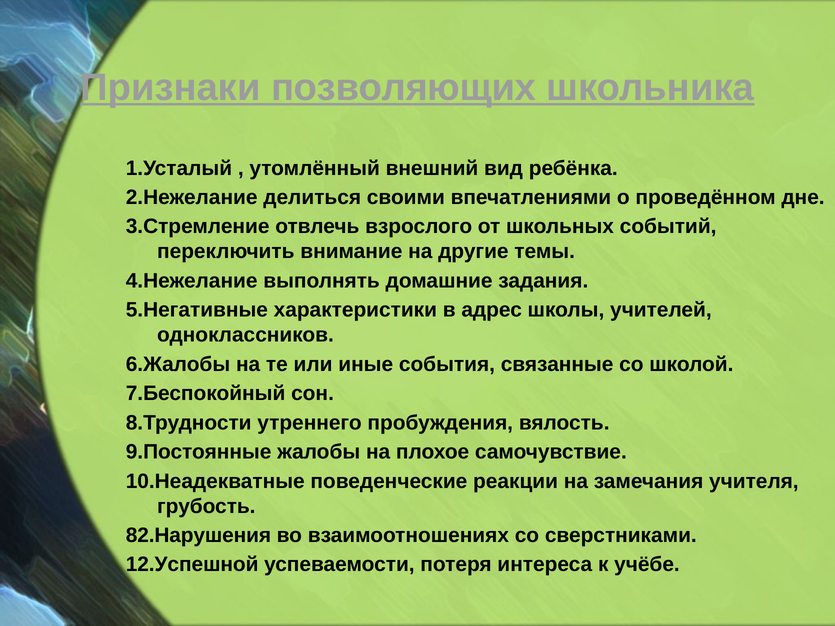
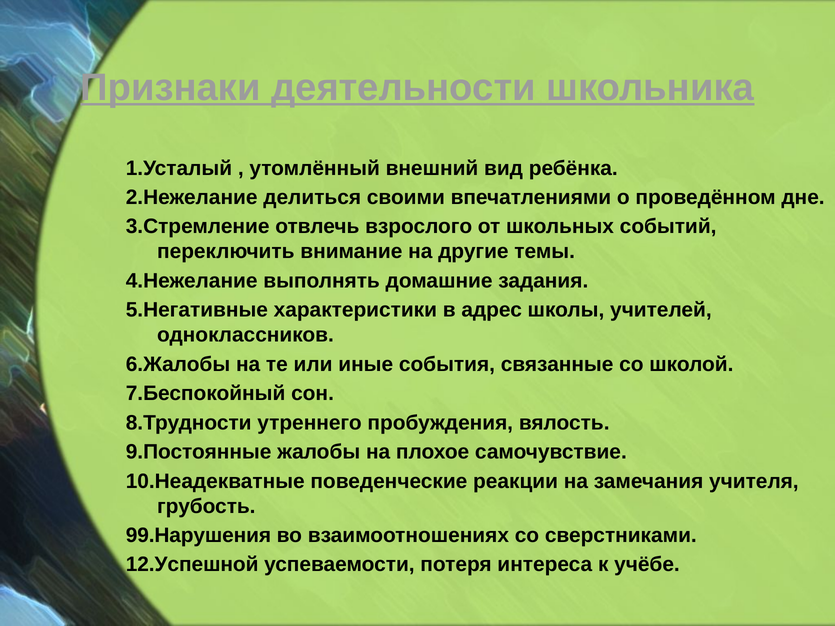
позволяющих: позволяющих -> деятельности
82.Нарушения: 82.Нарушения -> 99.Нарушения
